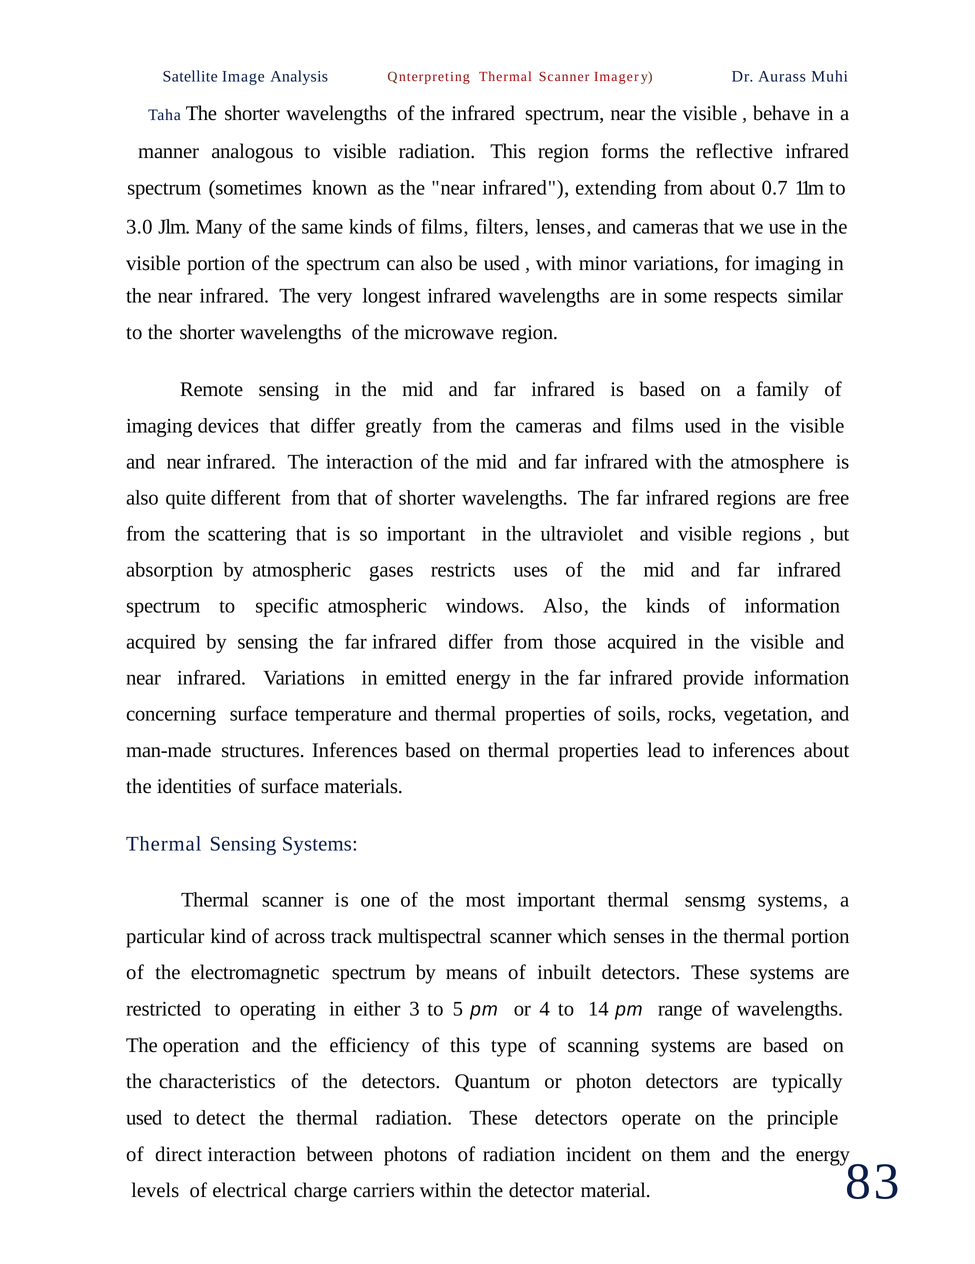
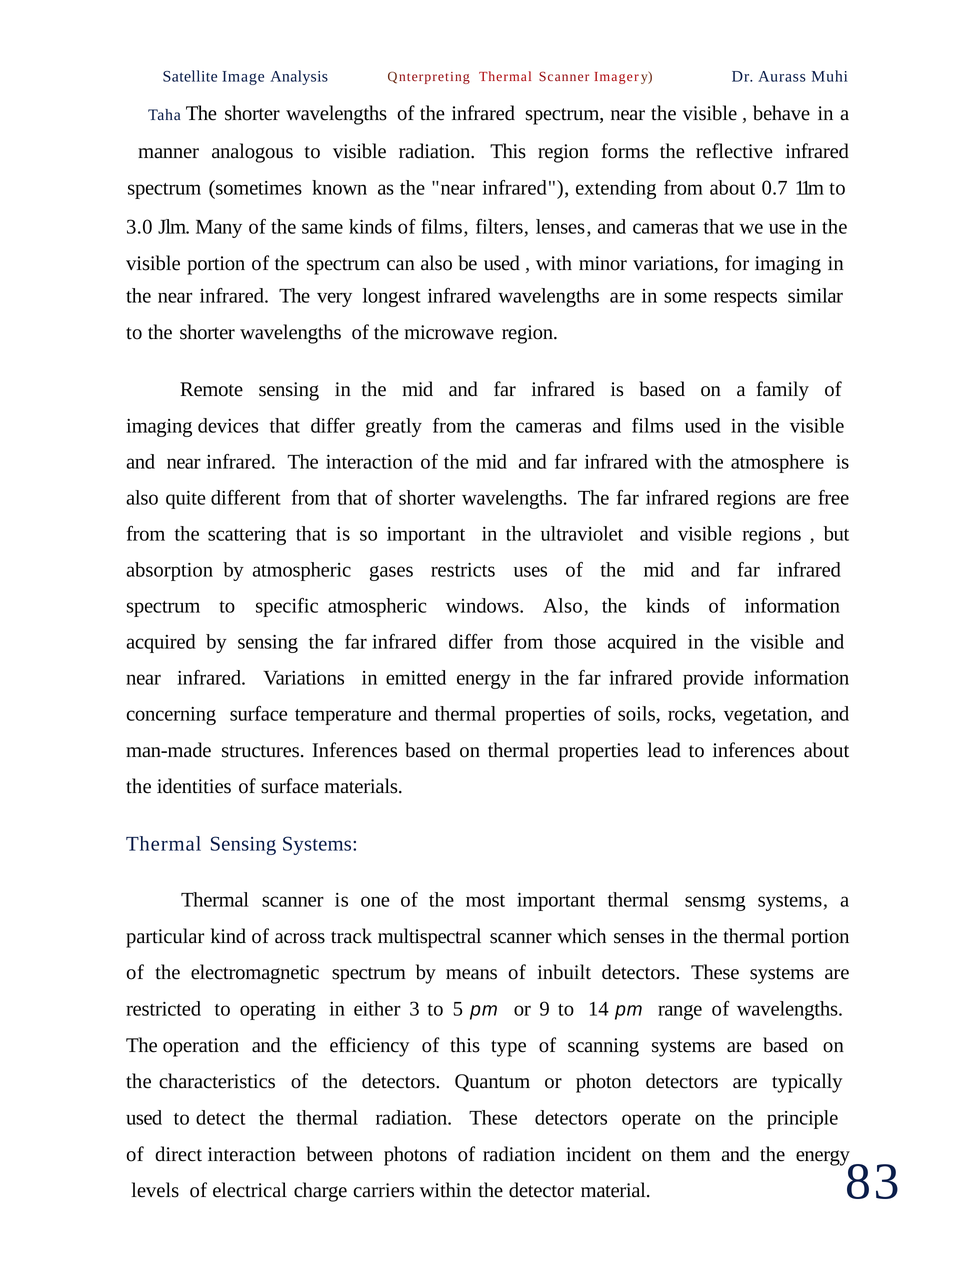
4: 4 -> 9
